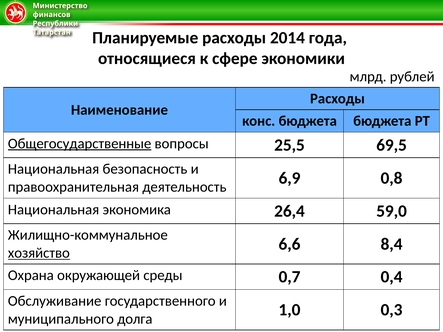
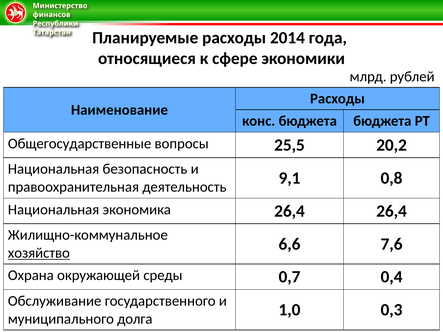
Общегосударственные underline: present -> none
69,5: 69,5 -> 20,2
6,9: 6,9 -> 9,1
26,4 59,0: 59,0 -> 26,4
8,4: 8,4 -> 7,6
